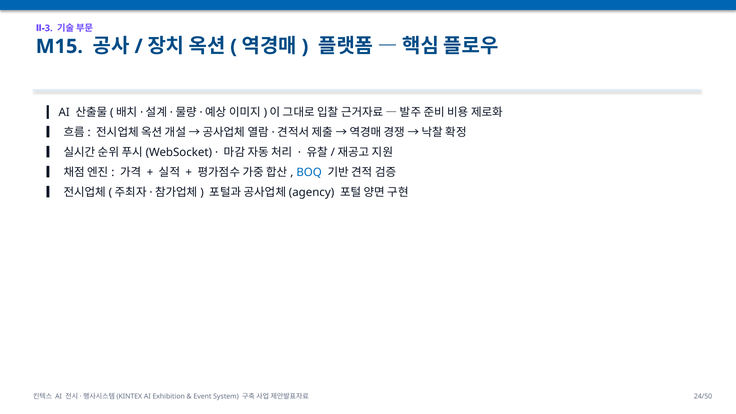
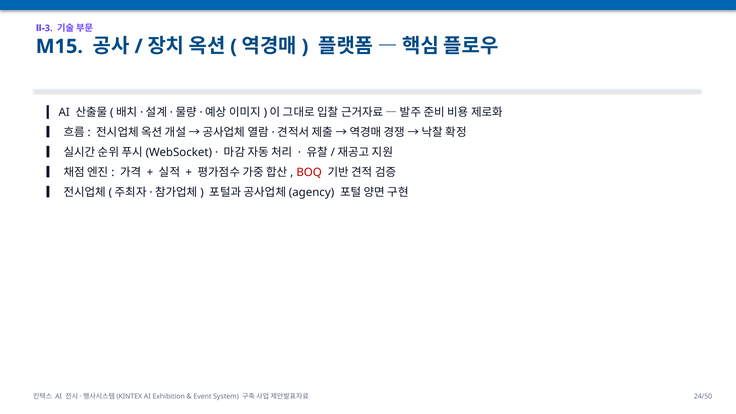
BOQ colour: blue -> red
